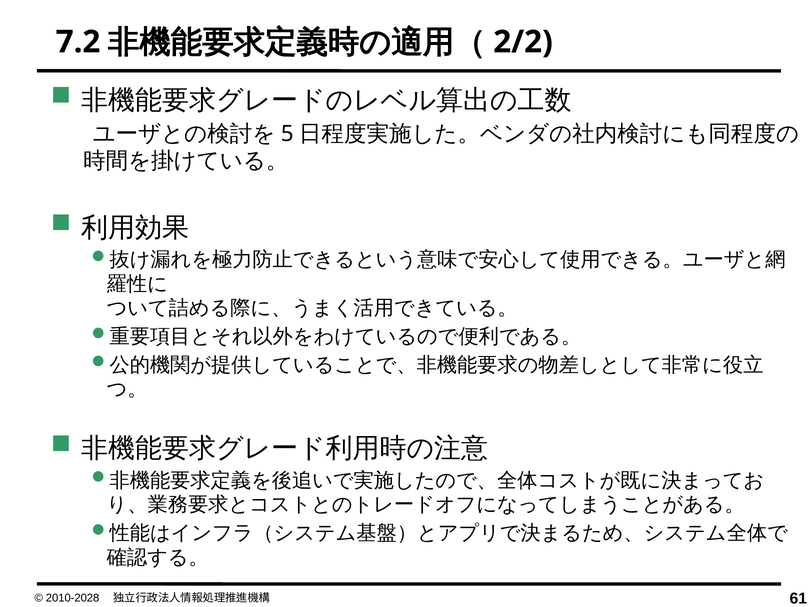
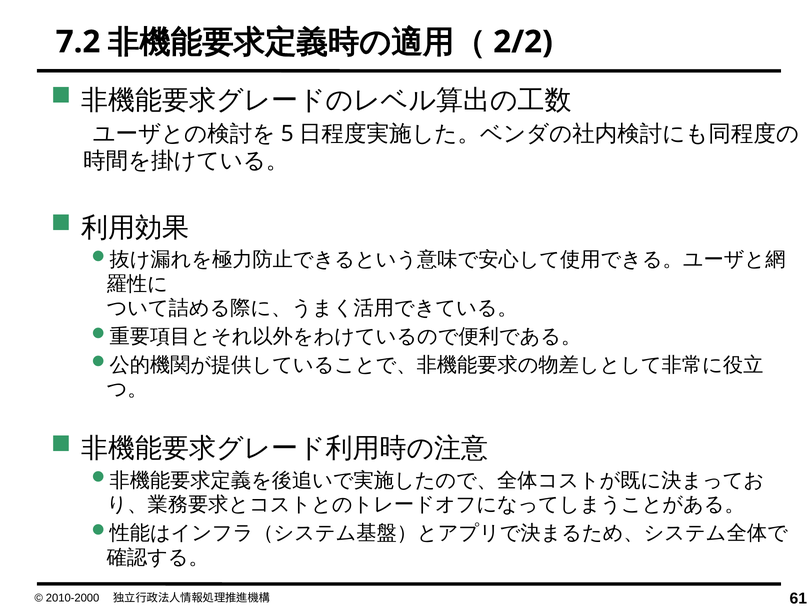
2010-2028: 2010-2028 -> 2010-2000
